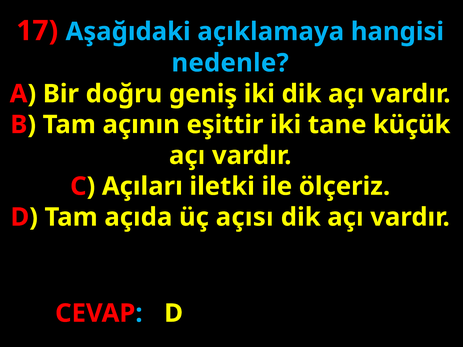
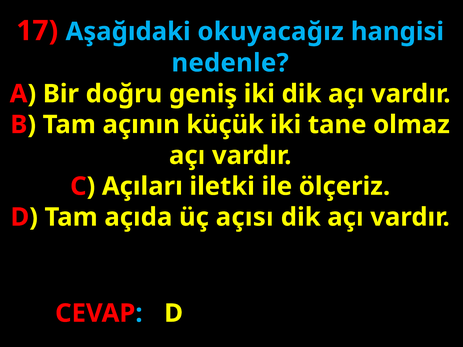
açıklamaya: açıklamaya -> okuyacağız
eşittir: eşittir -> küçük
küçük: küçük -> olmaz
